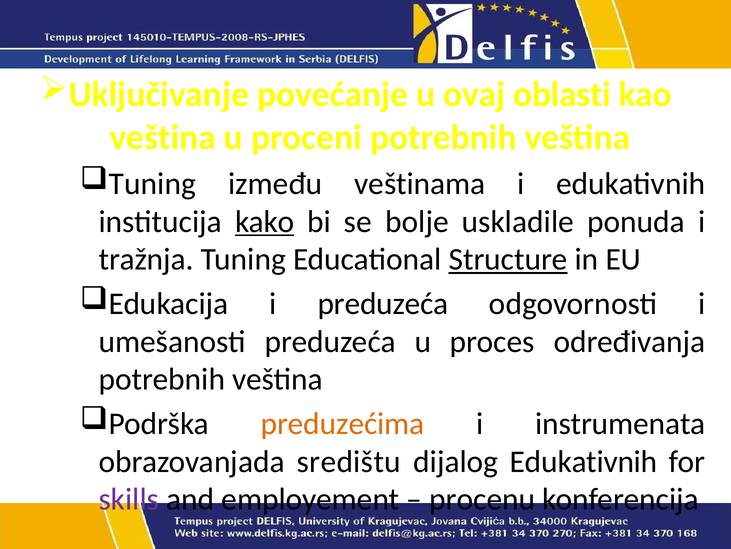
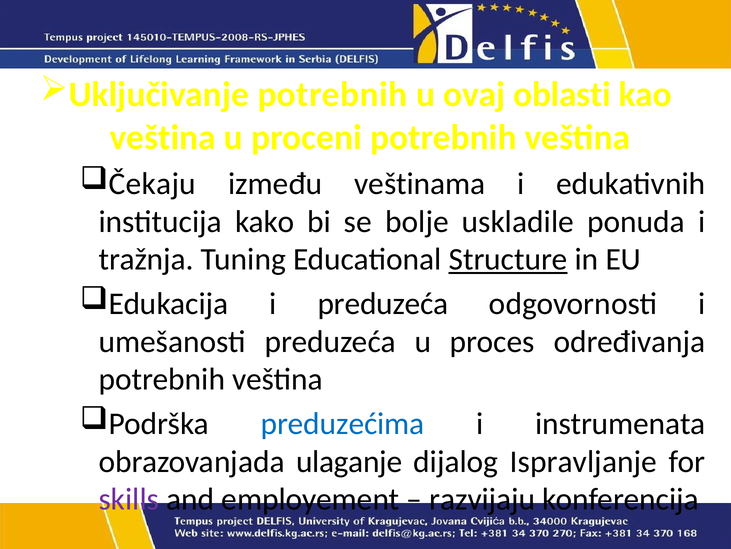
Uključivanje povećanje: povećanje -> potrebnih
Tuning at (152, 184): Tuning -> Čekaju
kako underline: present -> none
preduzećima colour: orange -> blue
središtu: središtu -> ulaganje
dijalog Edukativnih: Edukativnih -> Ispravljanje
procenu: procenu -> razvijaju
